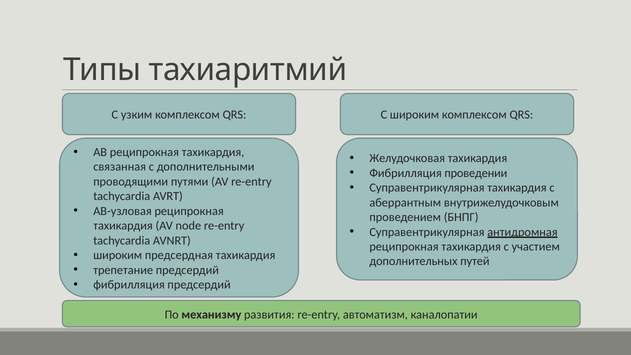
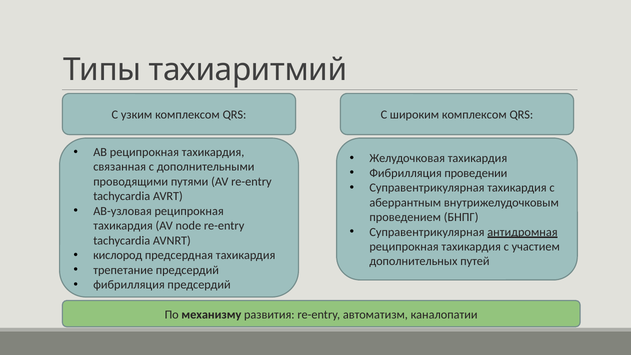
широким at (118, 255): широким -> кислород
